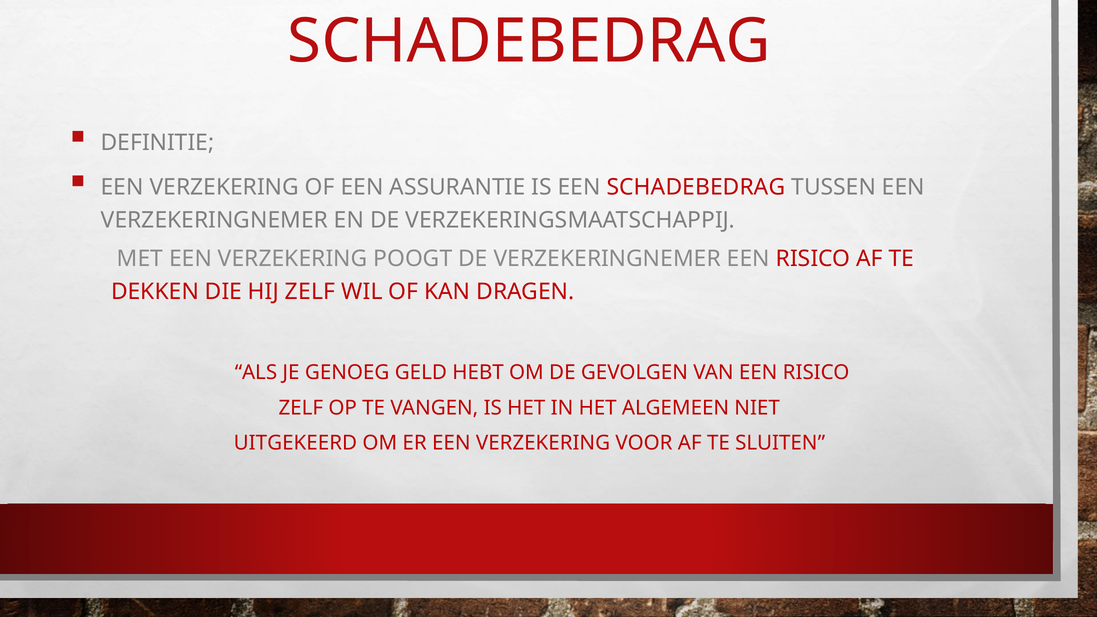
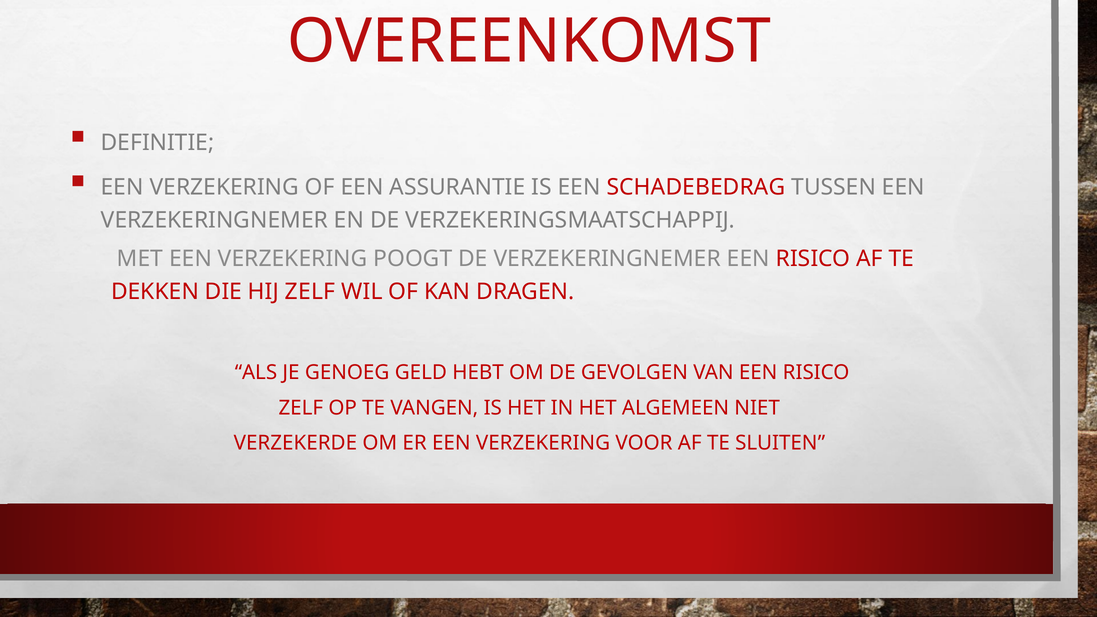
SCHADEBEDRAG at (529, 41): SCHADEBEDRAG -> OVEREENKOMST
UITGEKEERD: UITGEKEERD -> VERZEKERDE
